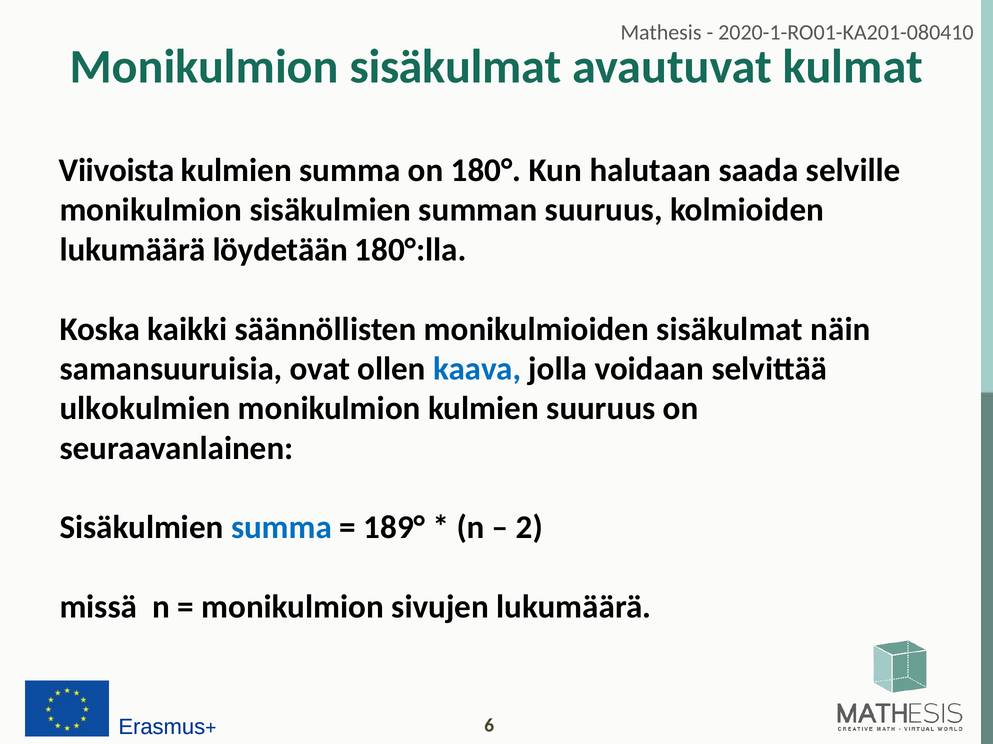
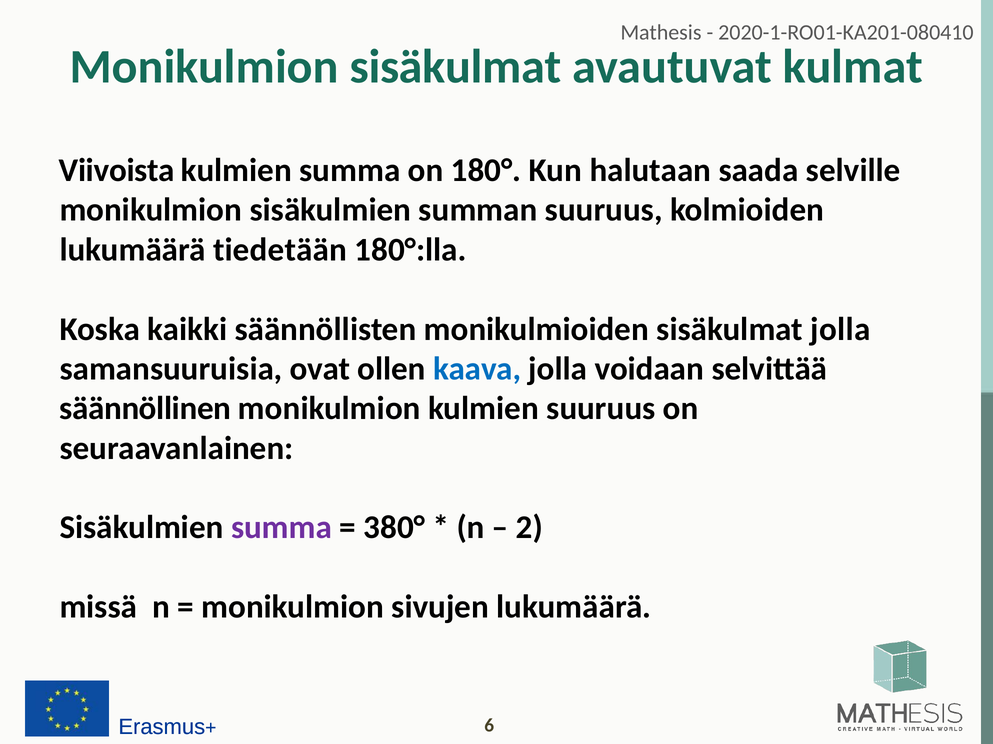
löydetään: löydetään -> tiedetään
sisäkulmat näin: näin -> jolla
ulkokulmien: ulkokulmien -> säännöllinen
summa at (282, 528) colour: blue -> purple
189°: 189° -> 380°
